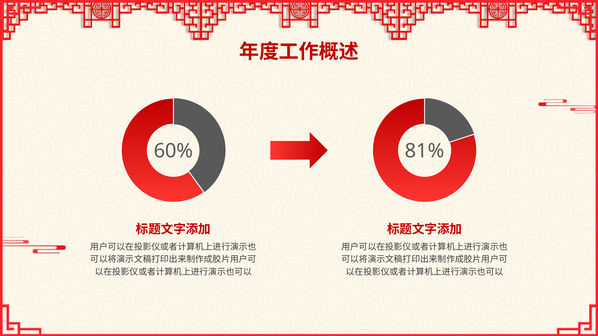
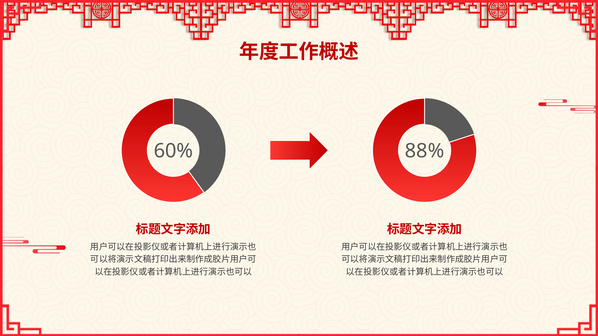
81%: 81% -> 88%
